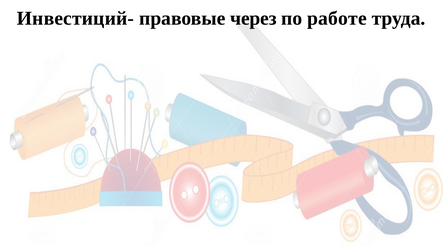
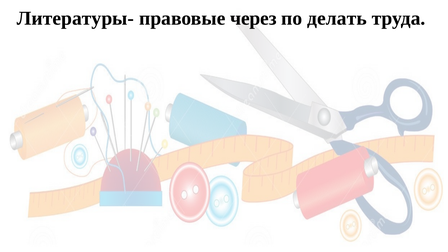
Инвестиций-: Инвестиций- -> Литературы-
работе: работе -> делать
